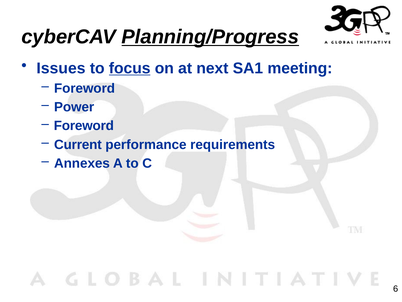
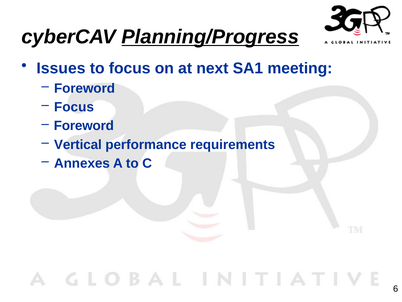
focus at (130, 68) underline: present -> none
Power at (74, 107): Power -> Focus
Current: Current -> Vertical
